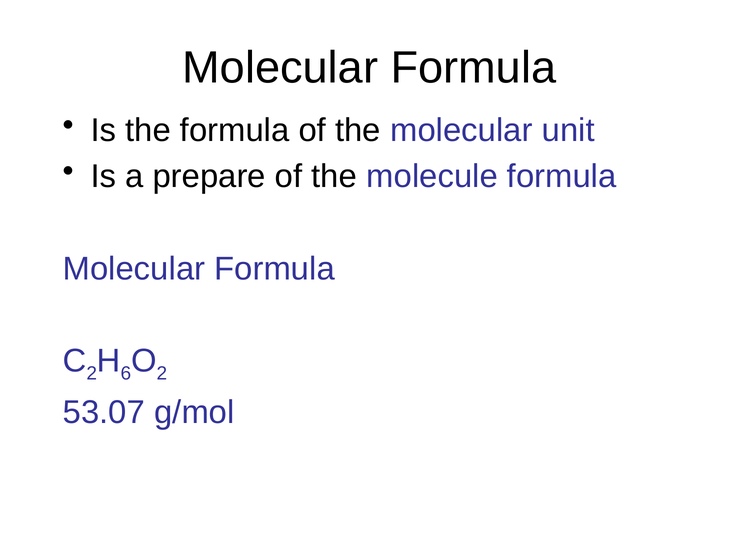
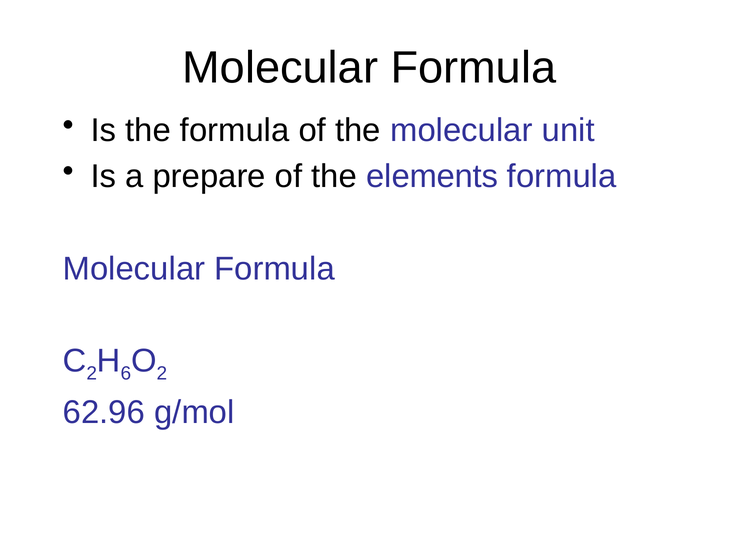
molecule: molecule -> elements
53.07: 53.07 -> 62.96
